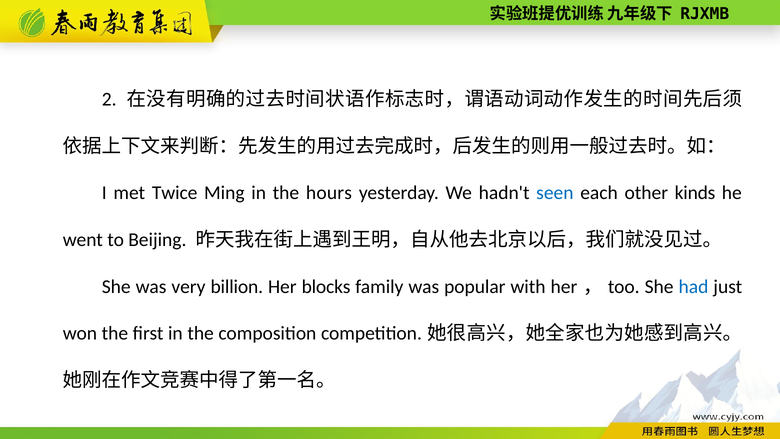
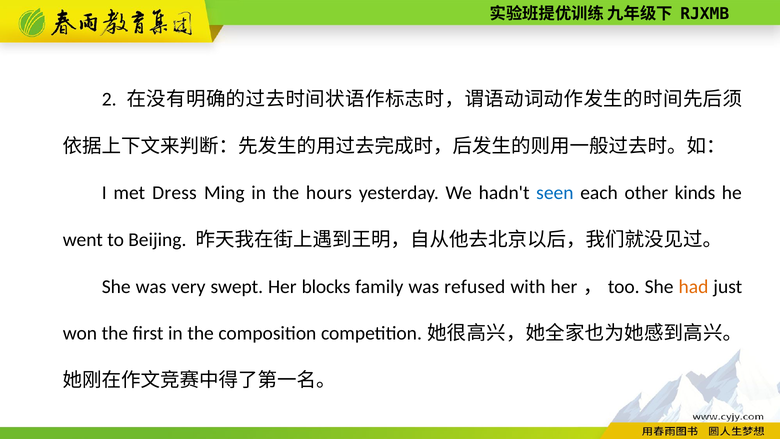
Twice: Twice -> Dress
billion: billion -> swept
popular: popular -> refused
had colour: blue -> orange
